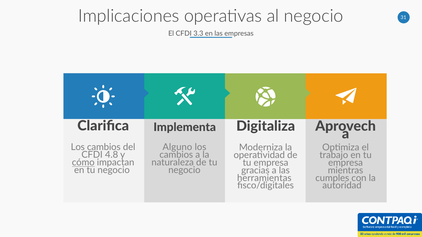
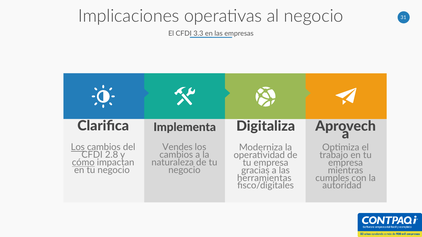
Los at (78, 147) underline: none -> present
Alguno: Alguno -> Vendes
4.8: 4.8 -> 2.8
